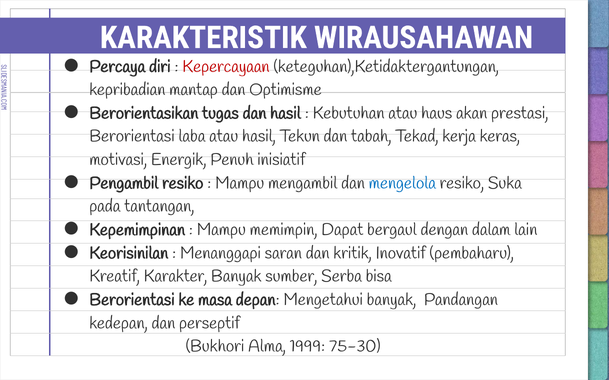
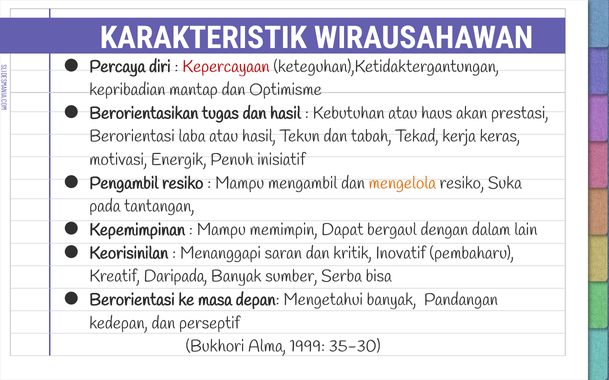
mengelola colour: blue -> orange
Karakter: Karakter -> Daripada
75-30: 75-30 -> 35-30
